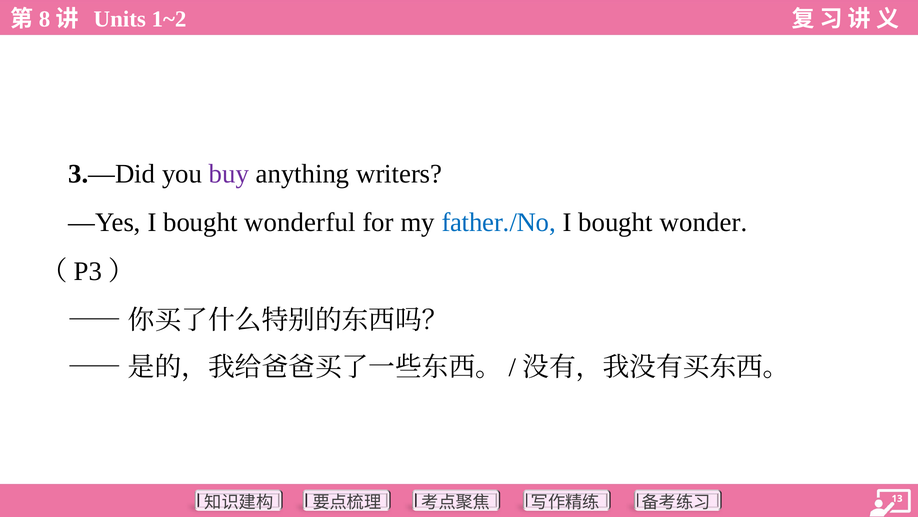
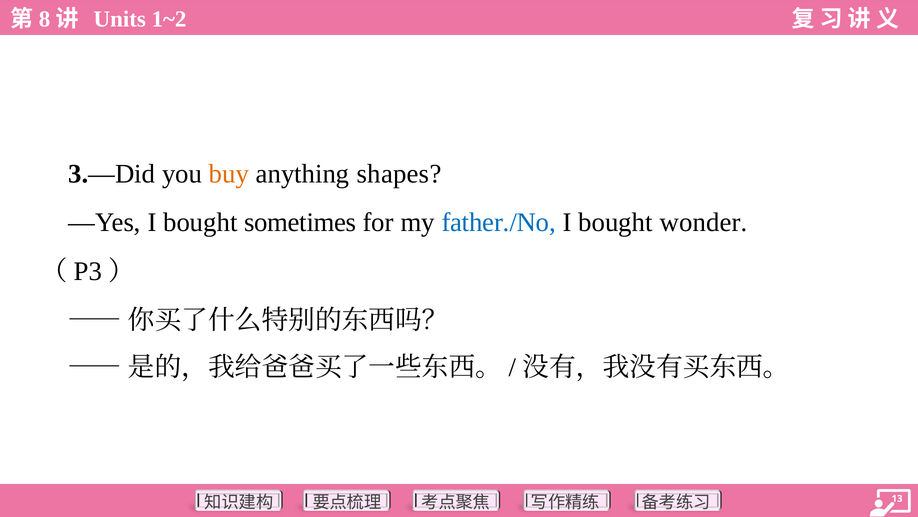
buy colour: purple -> orange
writers: writers -> shapes
wonderful: wonderful -> sometimes
